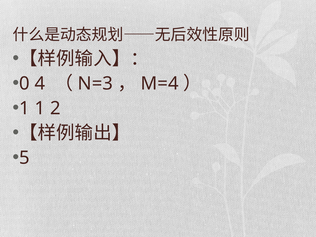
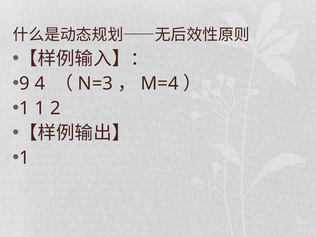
0: 0 -> 9
5 at (24, 158): 5 -> 1
